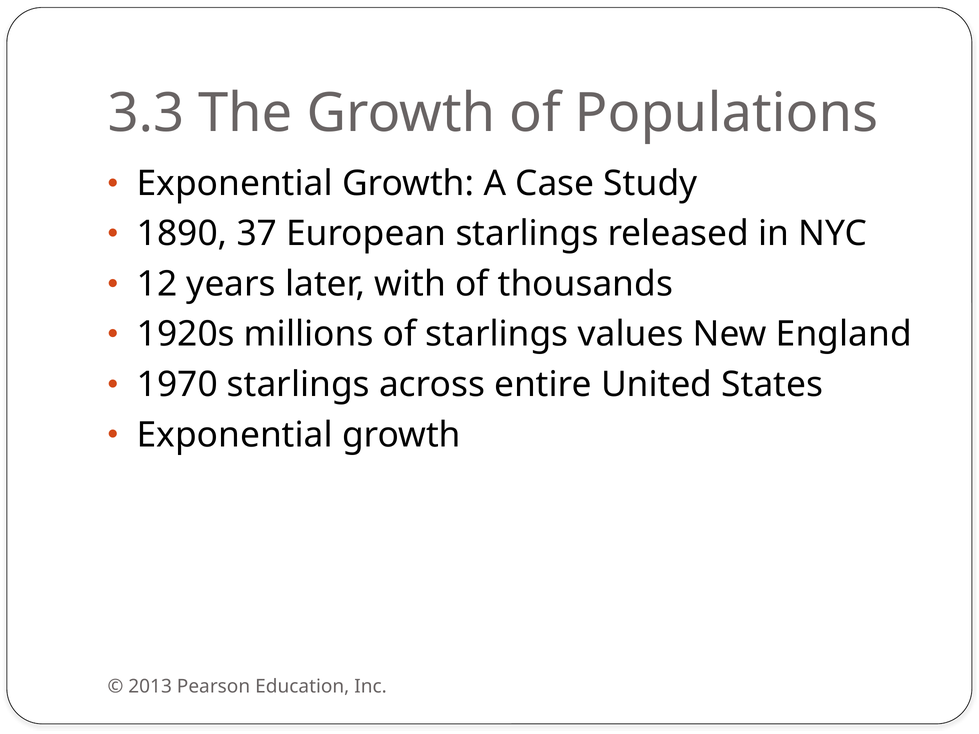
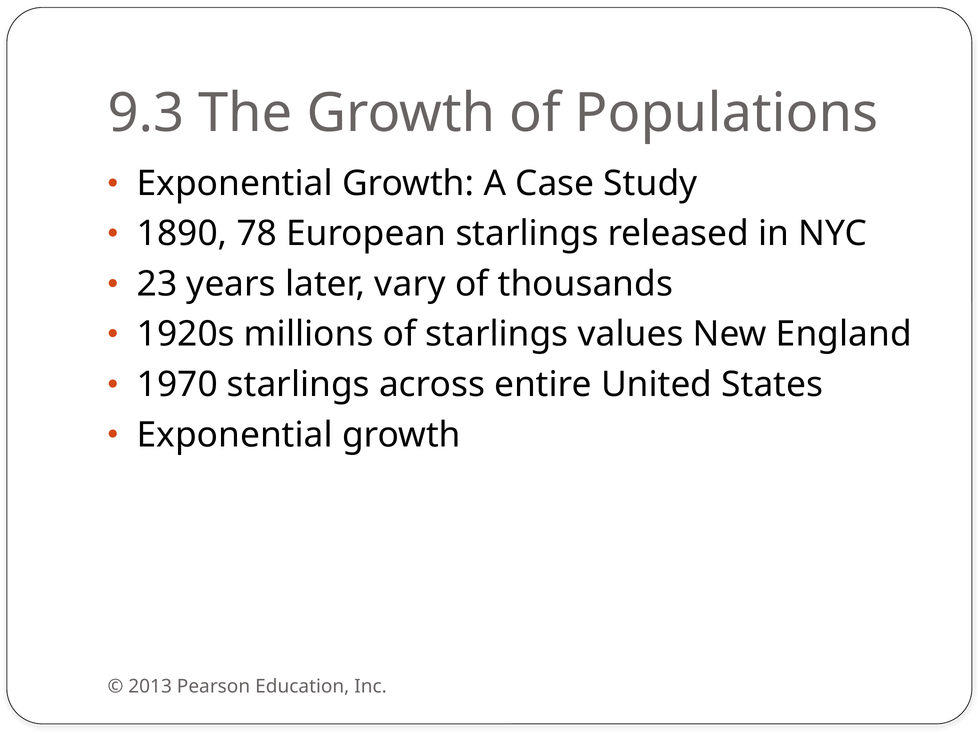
3.3: 3.3 -> 9.3
37: 37 -> 78
12: 12 -> 23
with: with -> vary
